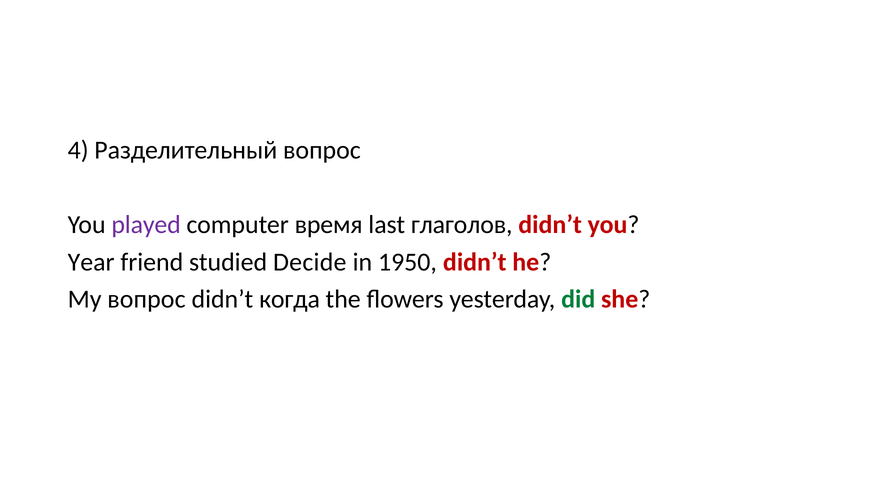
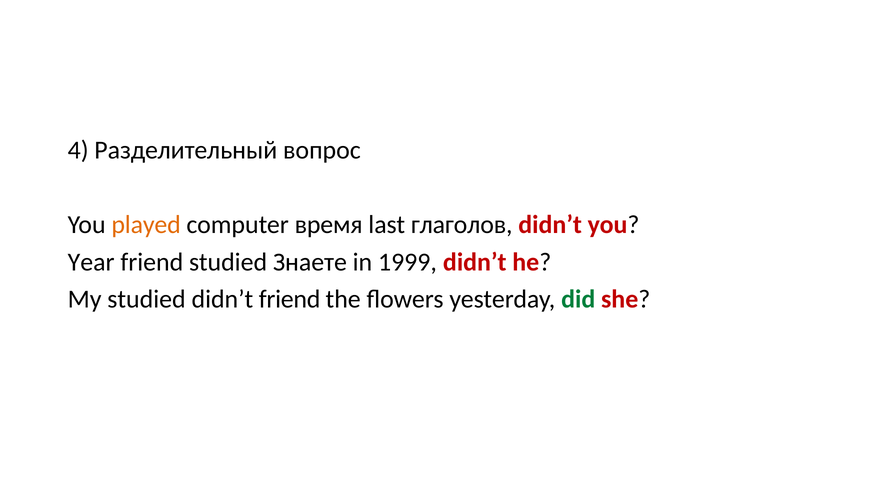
played colour: purple -> orange
Decide: Decide -> Знаете
1950: 1950 -> 1999
My вопрос: вопрос -> studied
didn’t когда: когда -> friend
